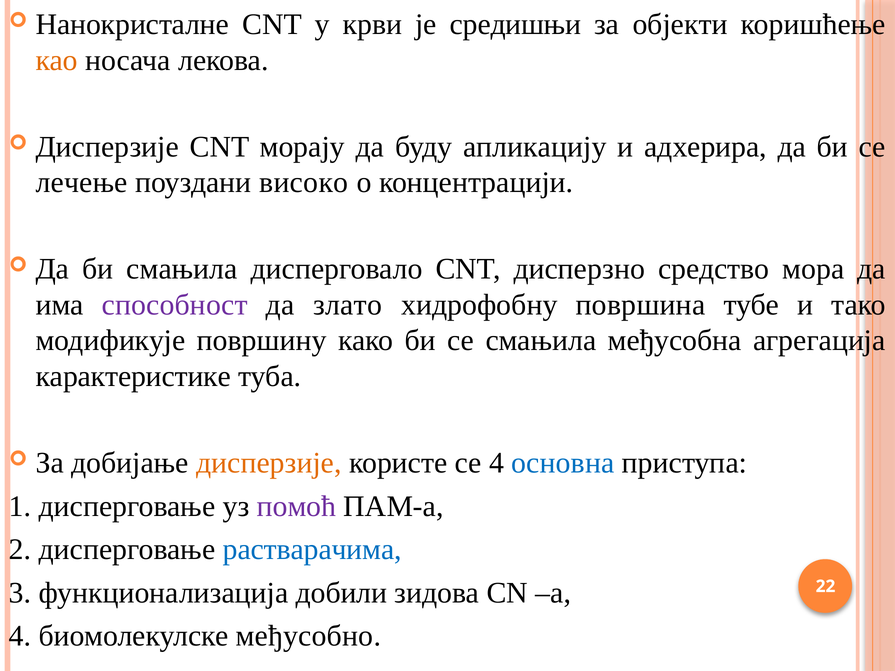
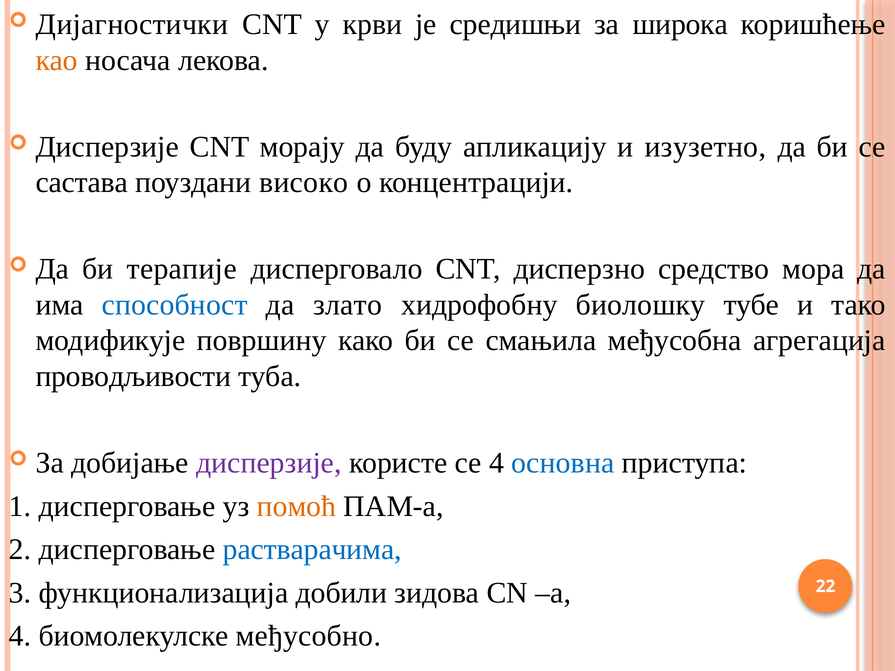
Нанокристалне: Нанокристалне -> Дијагностички
објекти: објекти -> широка
адхерира: адхерира -> изузетно
лечење: лечење -> састава
би смањила: смањила -> терапије
способност colour: purple -> blue
површина: површина -> биолошку
карактеристике: карактеристике -> проводљивости
дисперзије at (269, 463) colour: orange -> purple
помоћ colour: purple -> orange
